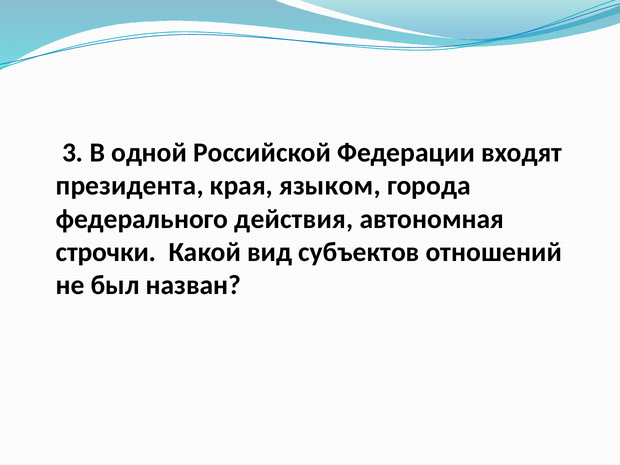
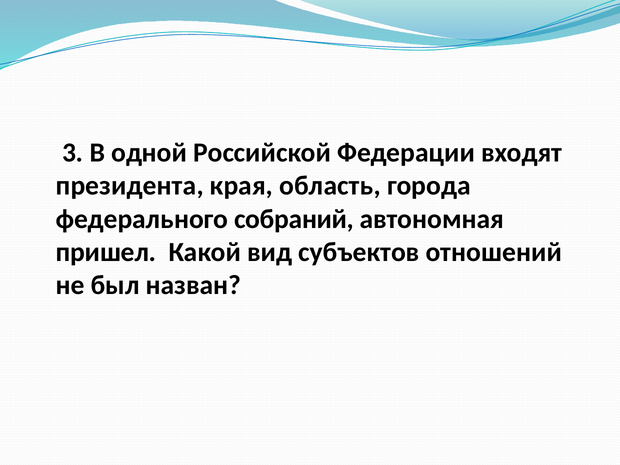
языком: языком -> область
действия: действия -> собраний
строчки: строчки -> пришел
